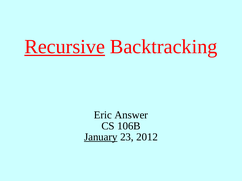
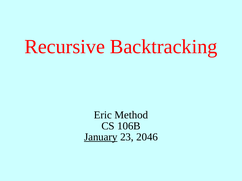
Recursive underline: present -> none
Answer: Answer -> Method
2012: 2012 -> 2046
